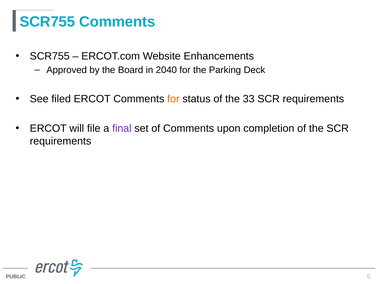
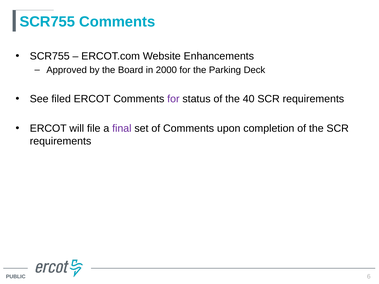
2040: 2040 -> 2000
for at (173, 99) colour: orange -> purple
33: 33 -> 40
